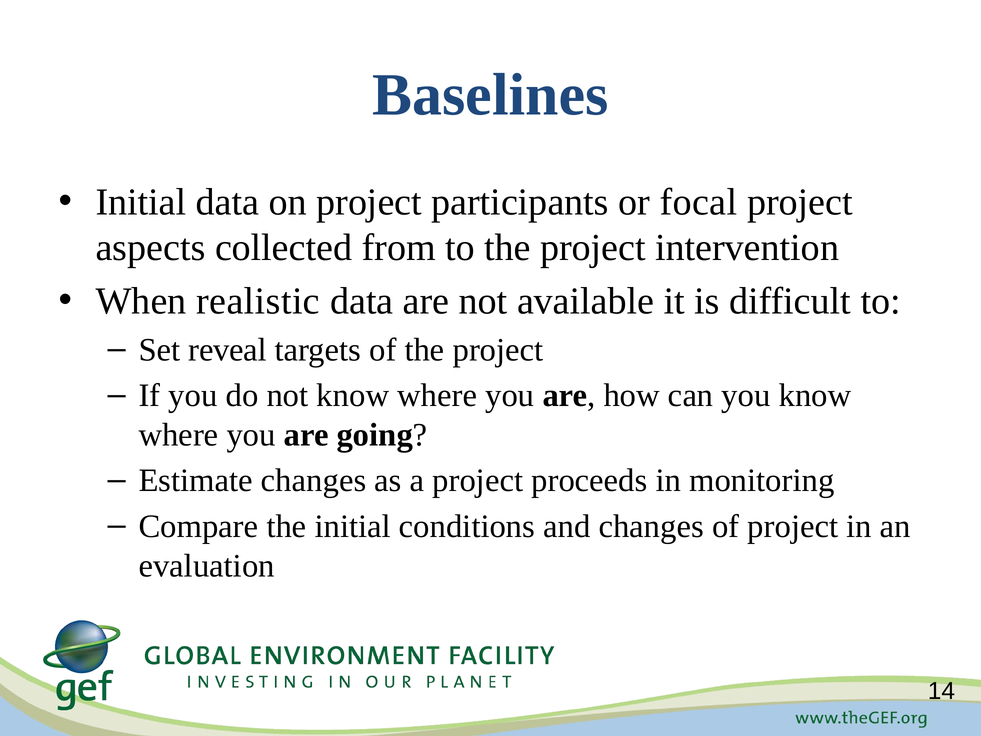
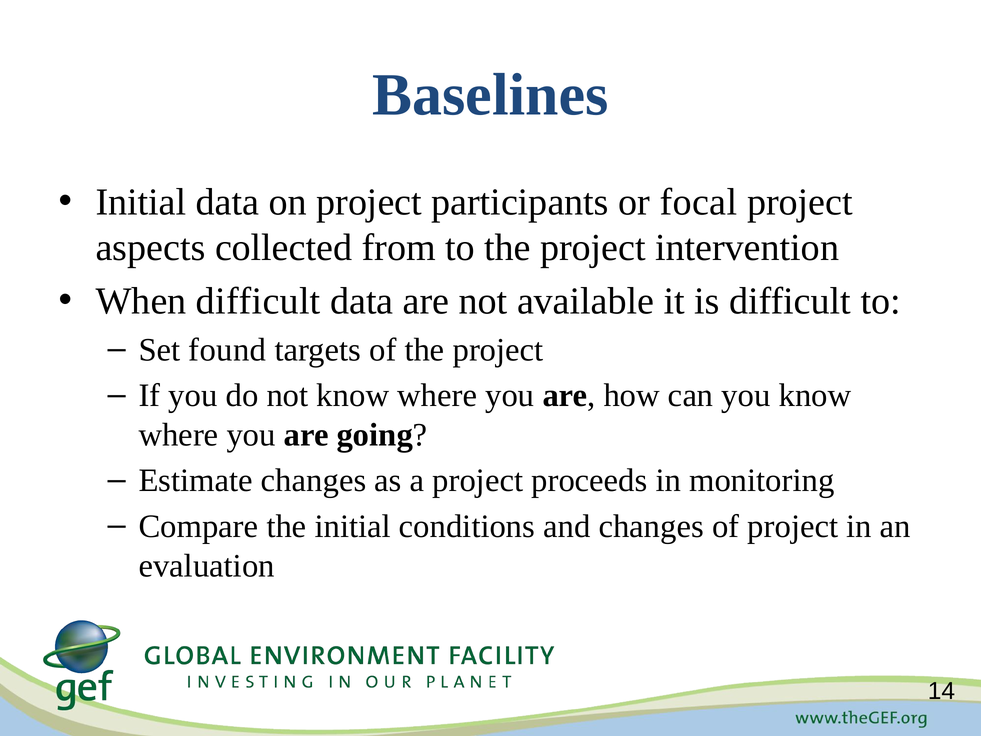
When realistic: realistic -> difficult
reveal: reveal -> found
